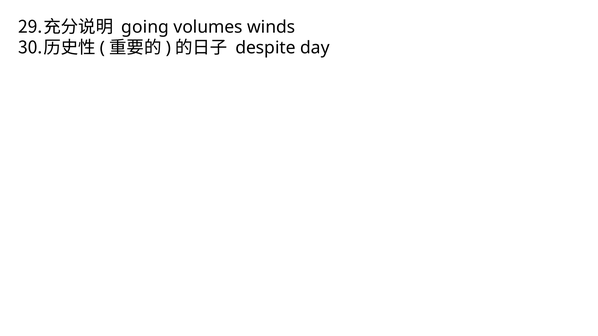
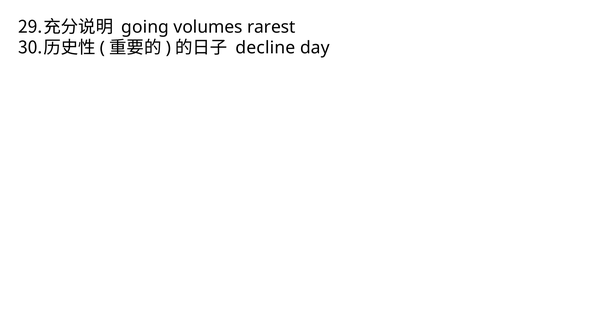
winds: winds -> rarest
despite: despite -> decline
